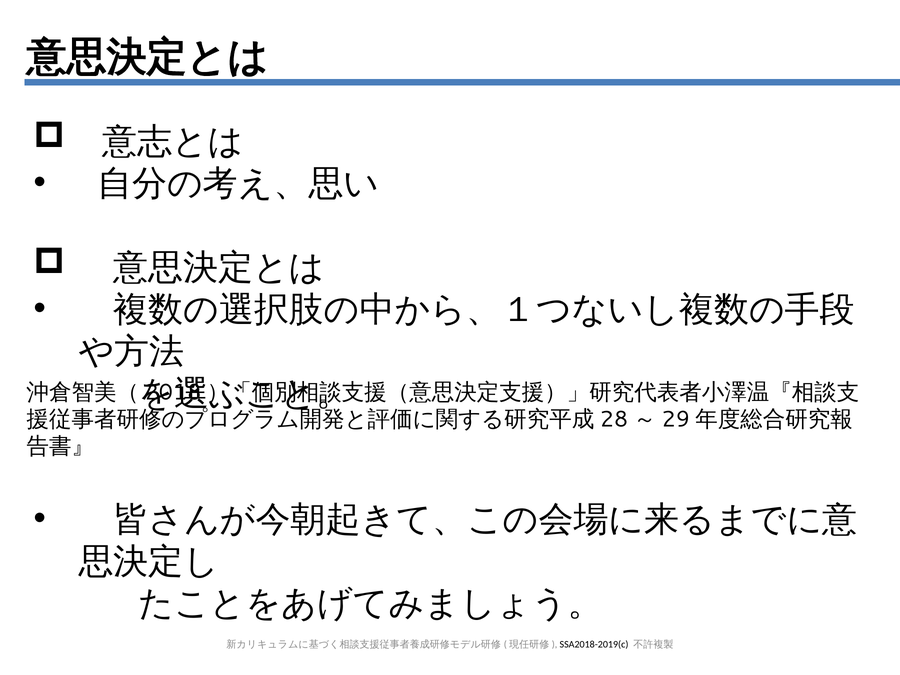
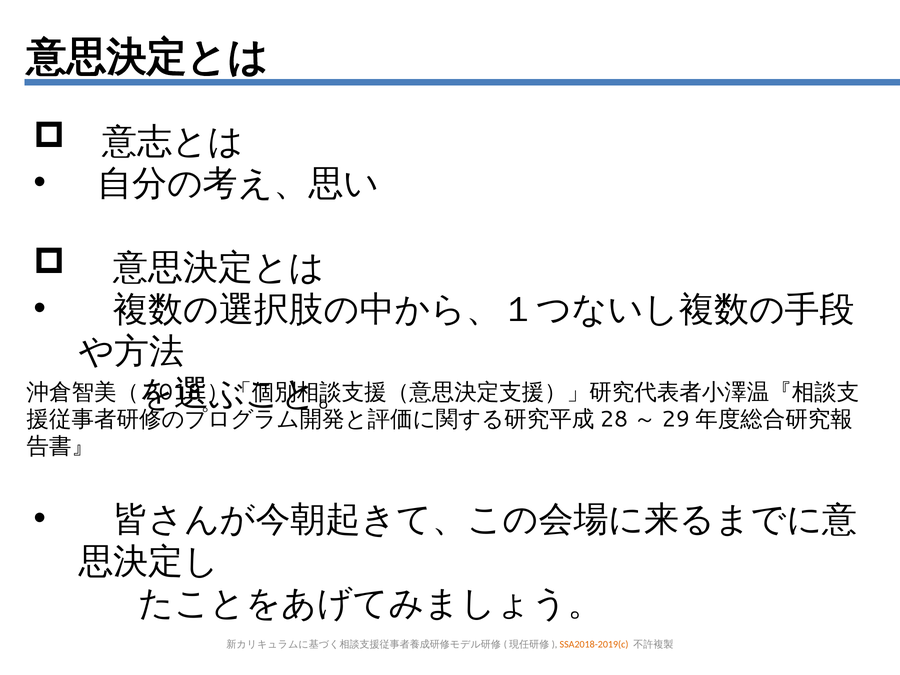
SSA2018-2019(c colour: black -> orange
